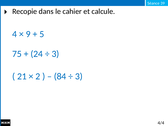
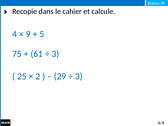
24: 24 -> 61
21: 21 -> 25
84: 84 -> 29
